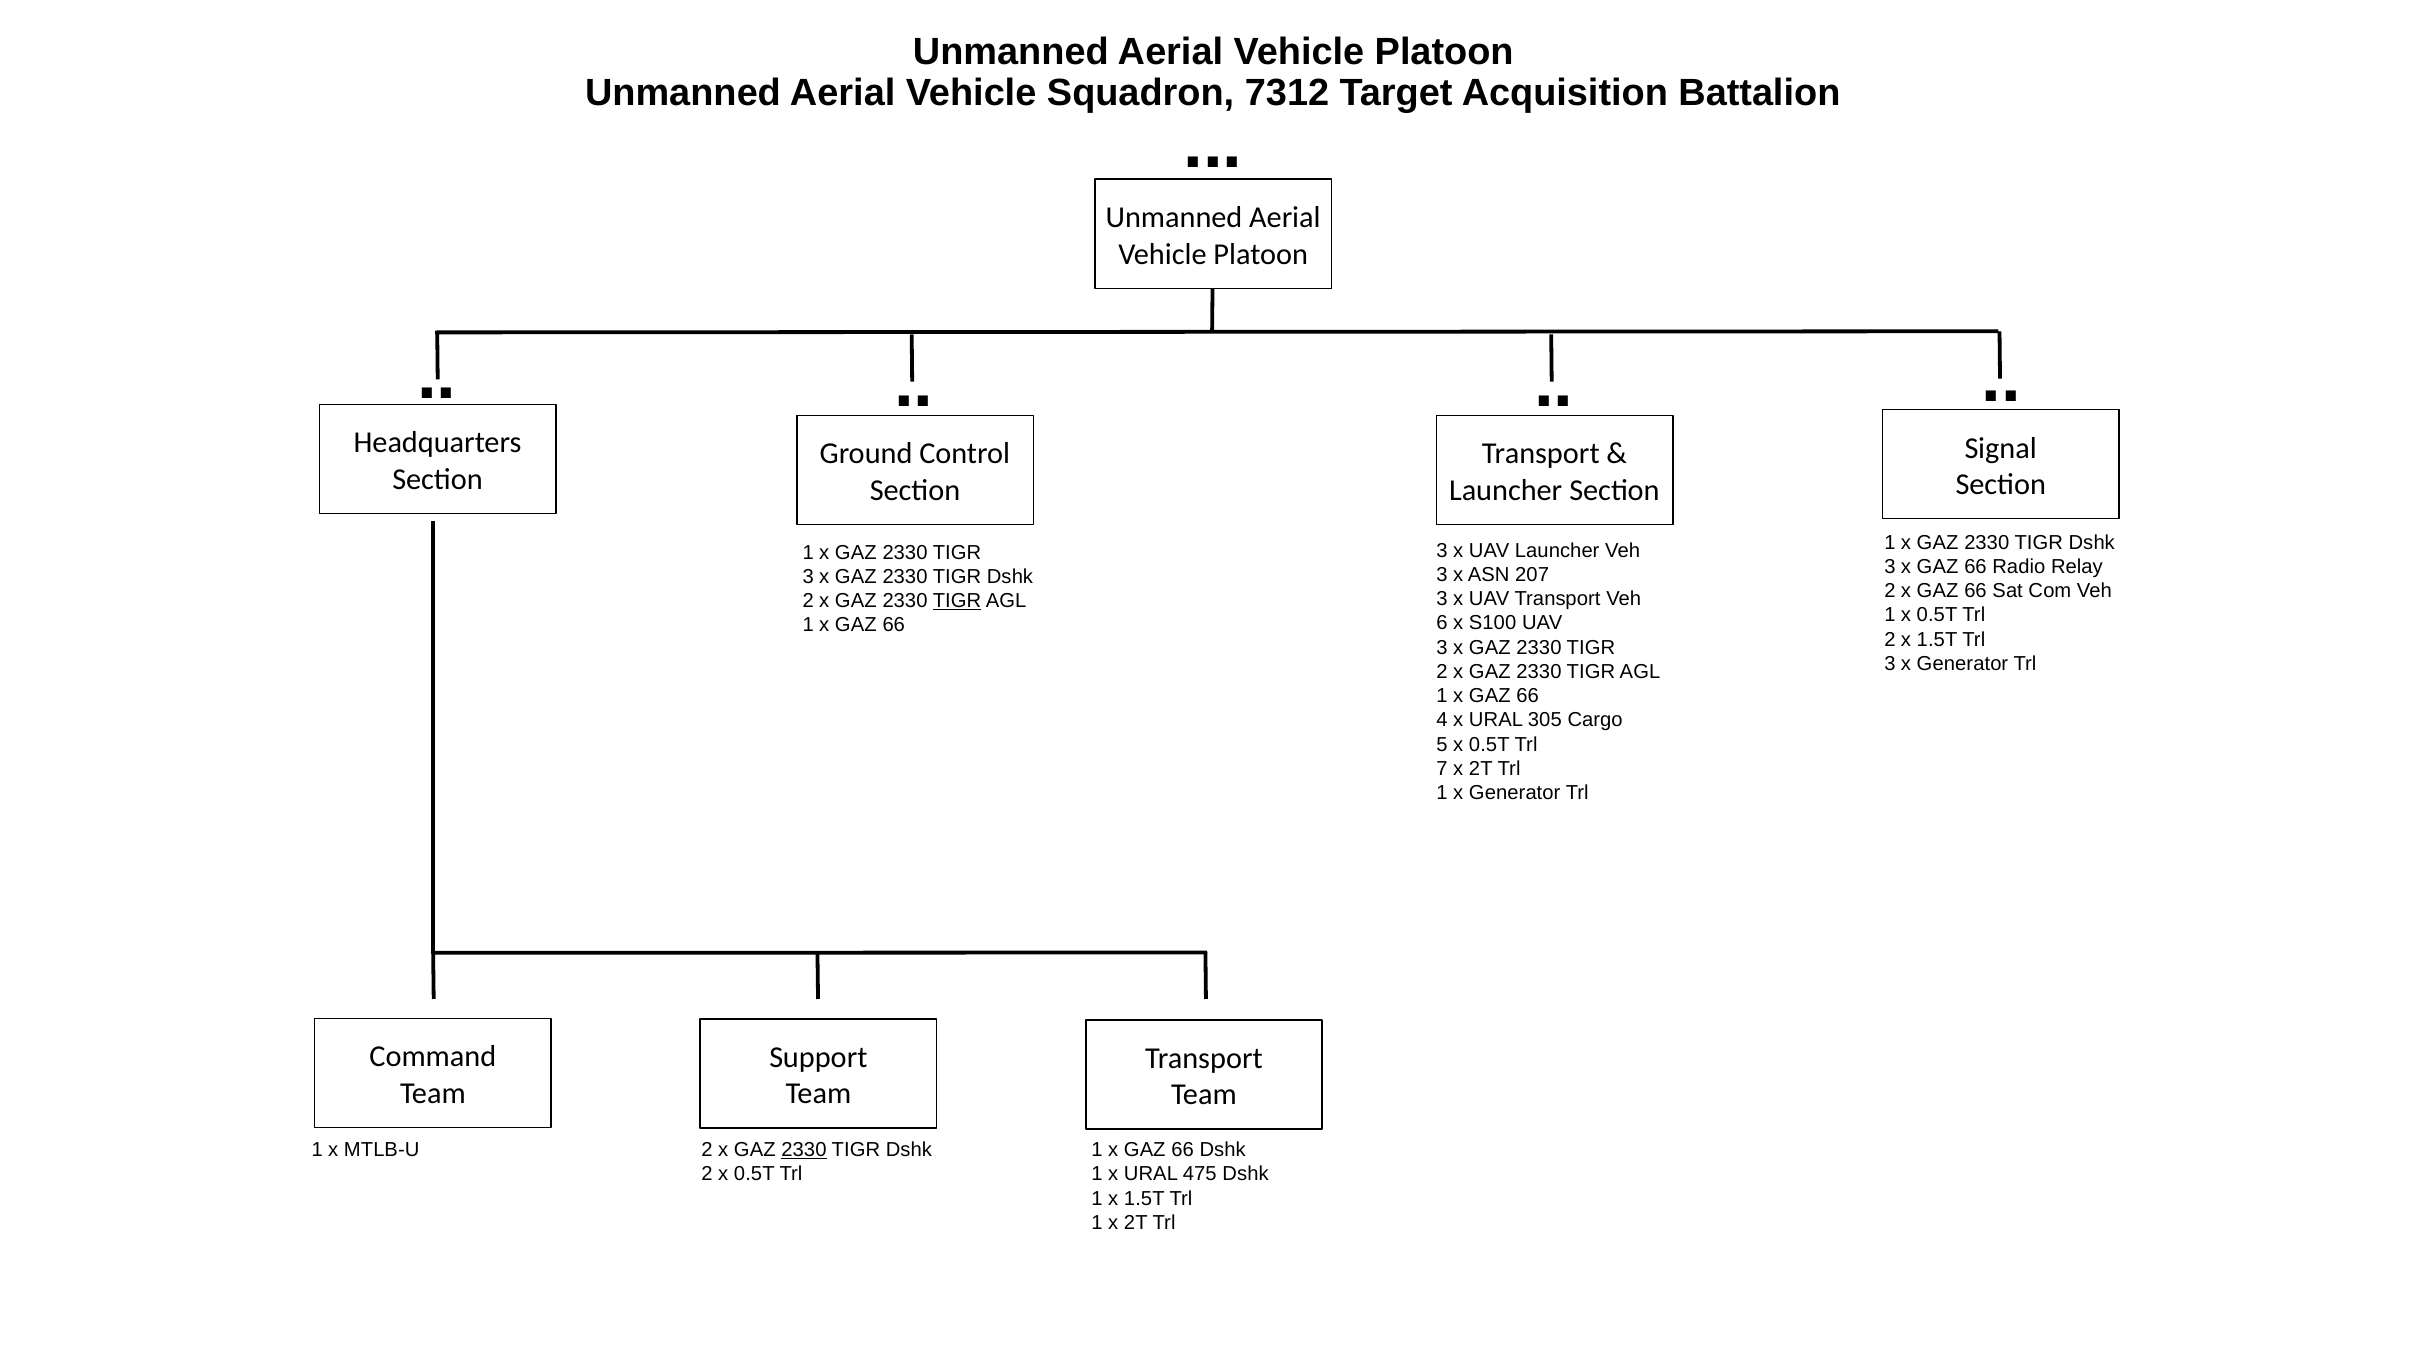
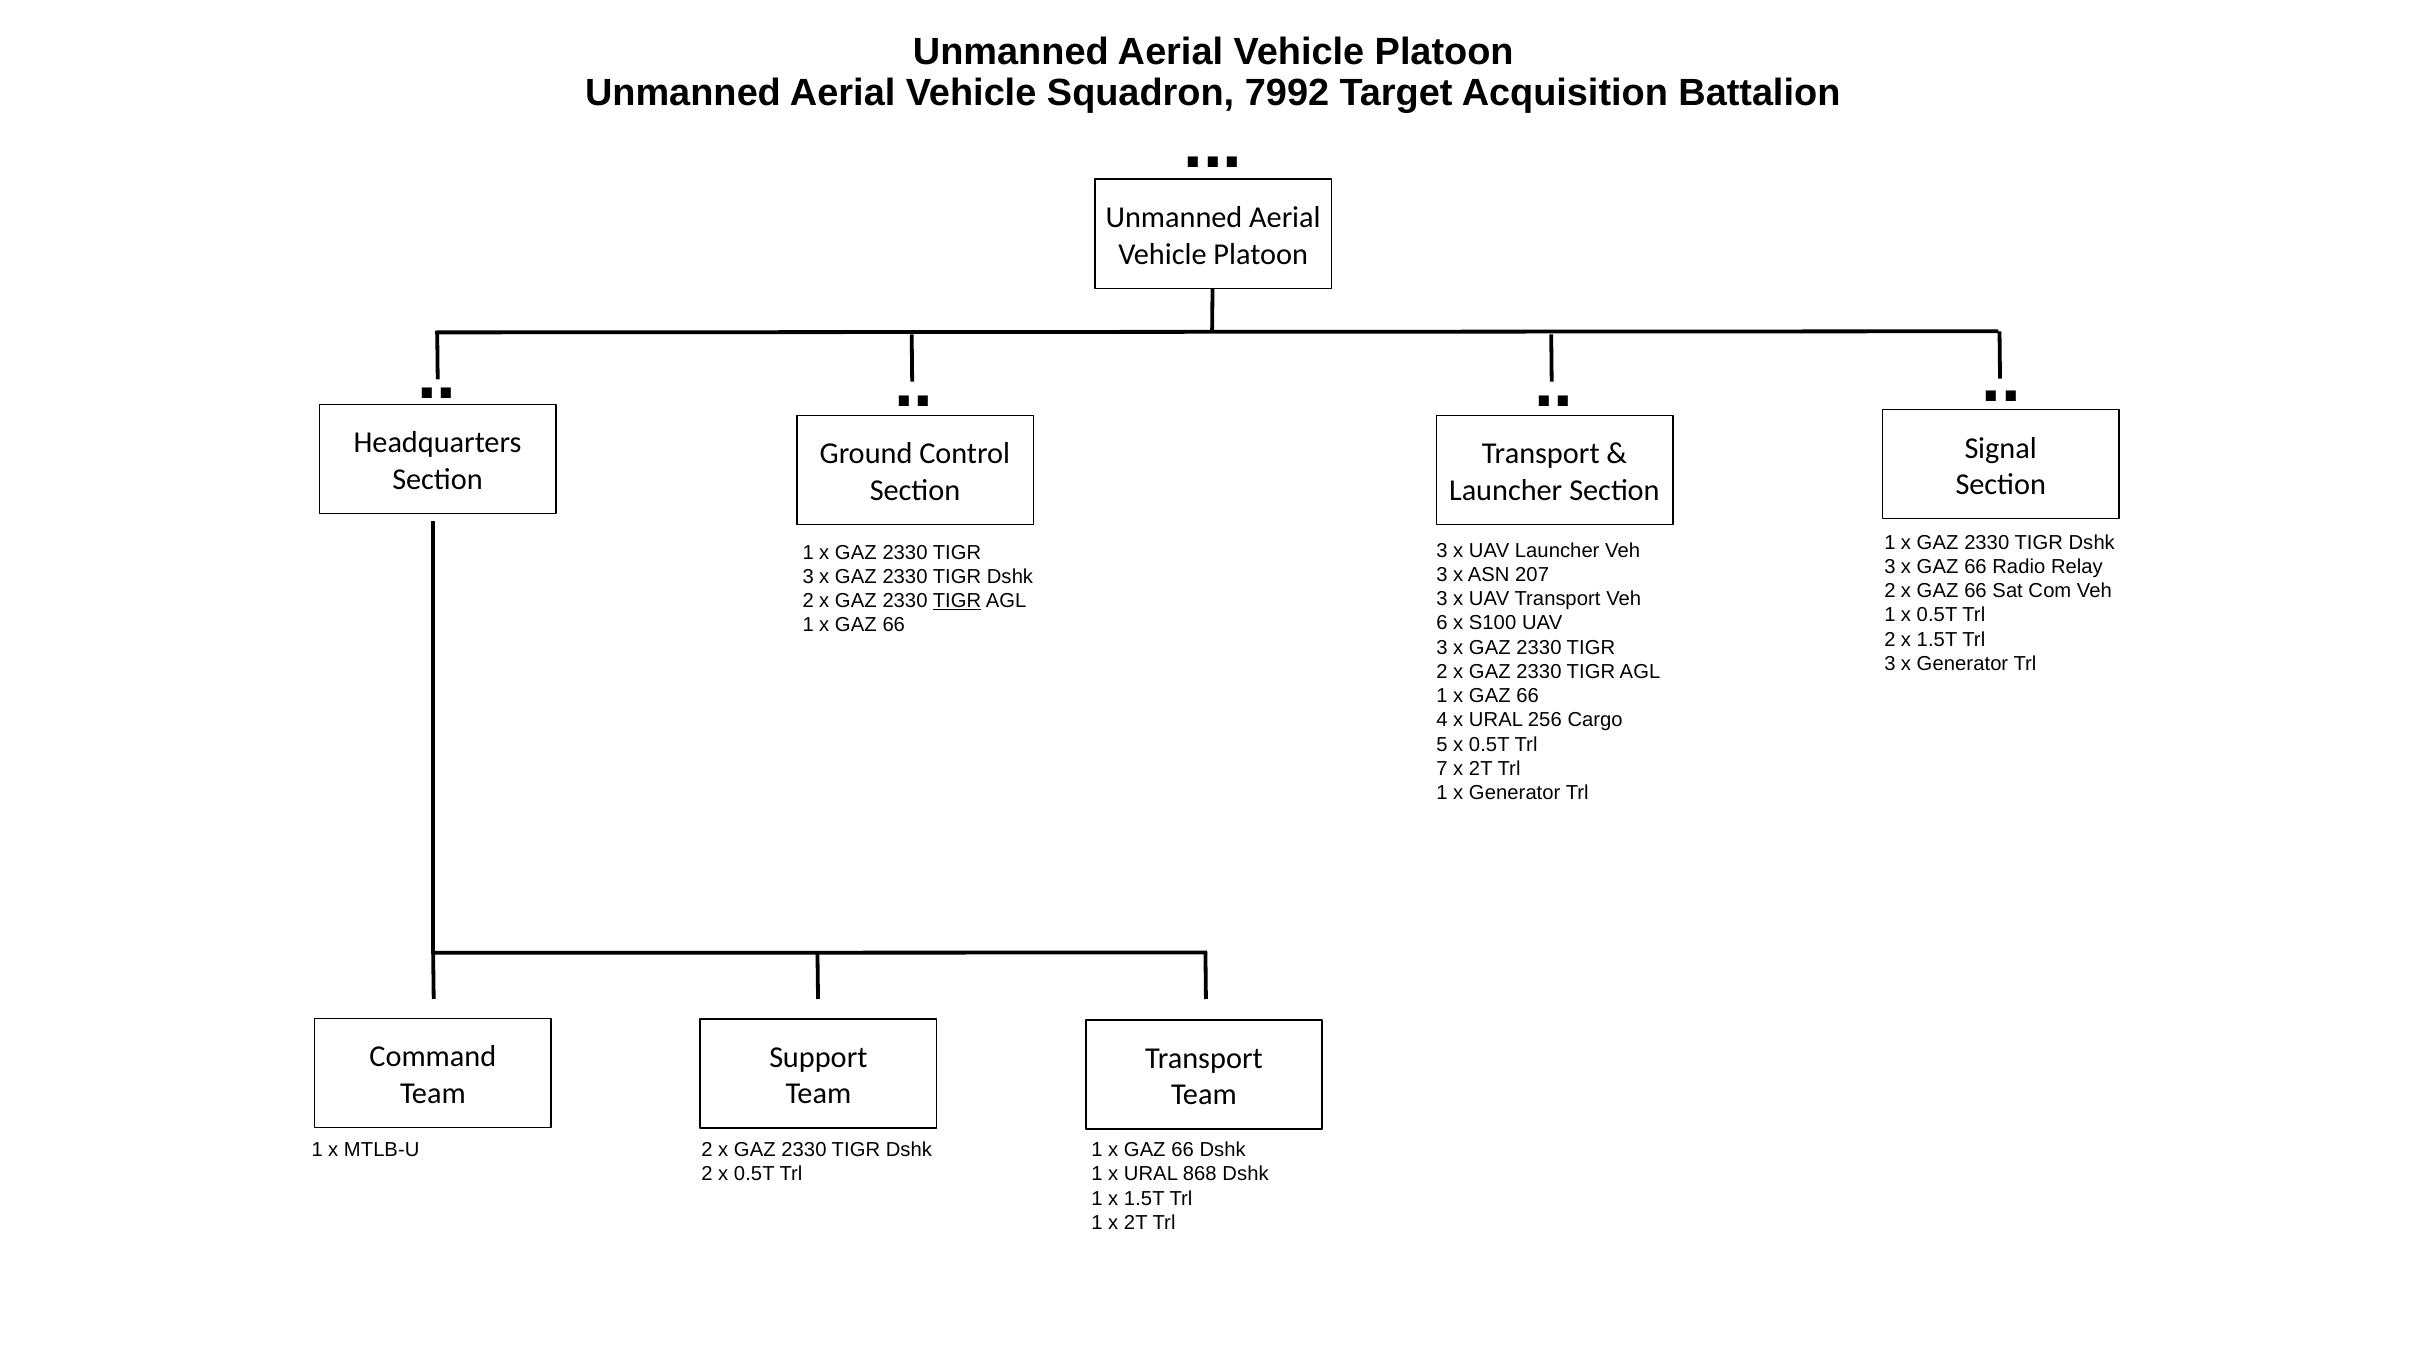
7312: 7312 -> 7992
305: 305 -> 256
2330 at (804, 1150) underline: present -> none
475: 475 -> 868
